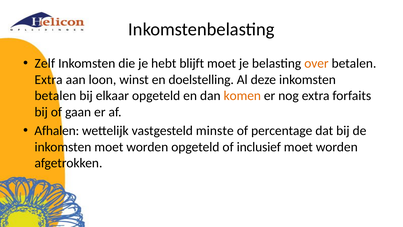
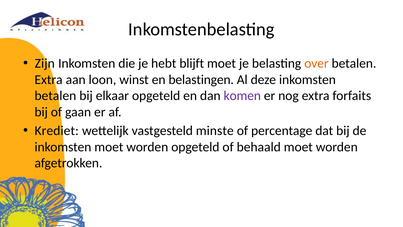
Zelf: Zelf -> Zijn
doelstelling: doelstelling -> belastingen
komen colour: orange -> purple
Afhalen: Afhalen -> Krediet
inclusief: inclusief -> behaald
